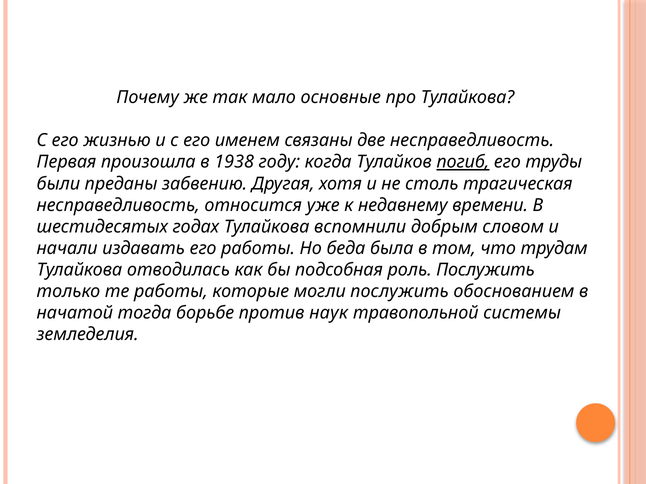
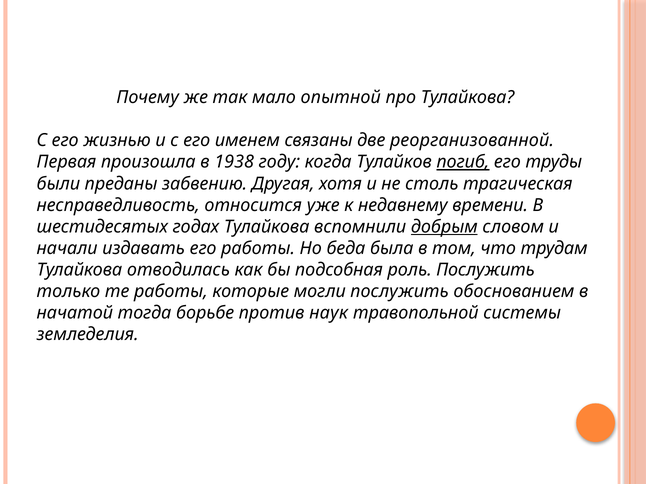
основные: основные -> опытной
две несправедливость: несправедливость -> реорганизованной
добрым underline: none -> present
